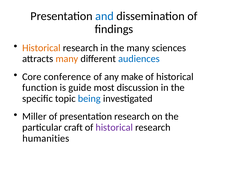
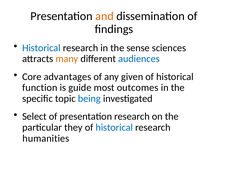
and colour: blue -> orange
Historical at (41, 48) colour: orange -> blue
the many: many -> sense
conference: conference -> advantages
make: make -> given
discussion: discussion -> outcomes
Miller: Miller -> Select
craft: craft -> they
historical at (114, 127) colour: purple -> blue
